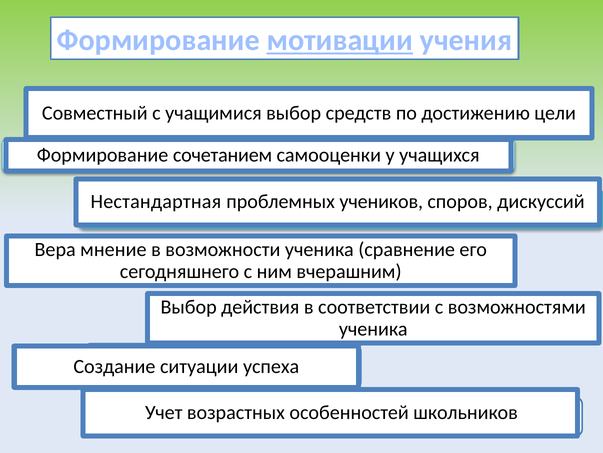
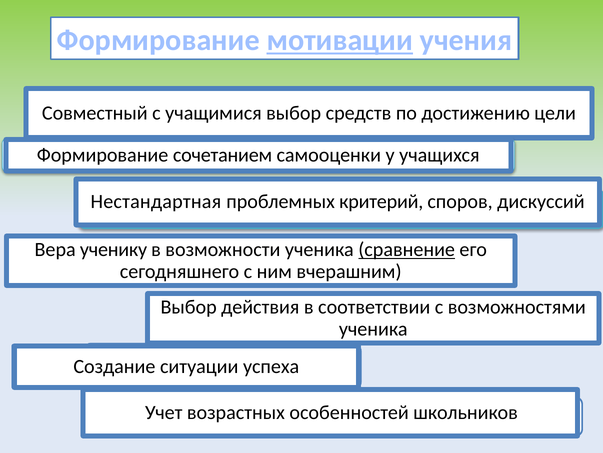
учеников: учеников -> критерий
мнение: мнение -> ученику
сравнение underline: none -> present
